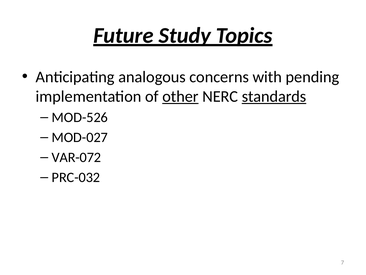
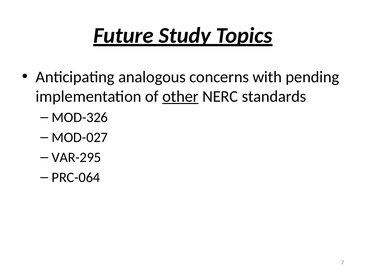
standards underline: present -> none
MOD-526: MOD-526 -> MOD-326
VAR-072: VAR-072 -> VAR-295
PRC-032: PRC-032 -> PRC-064
